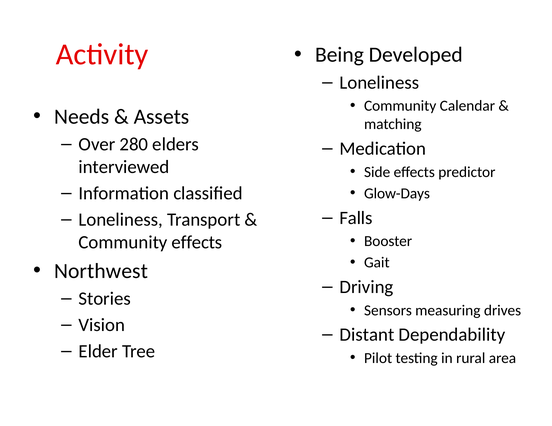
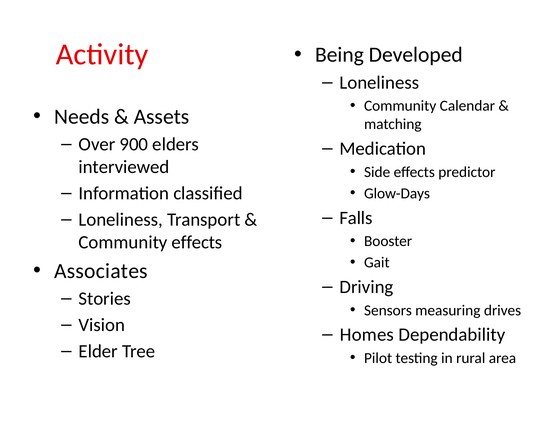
280: 280 -> 900
Northwest: Northwest -> Associates
Distant: Distant -> Homes
